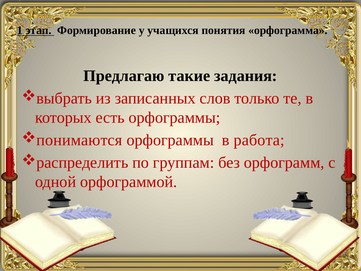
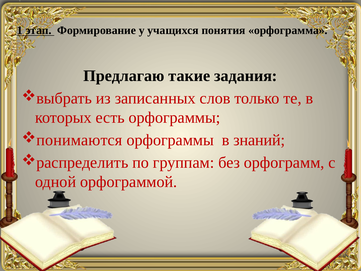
работа: работа -> знаний
